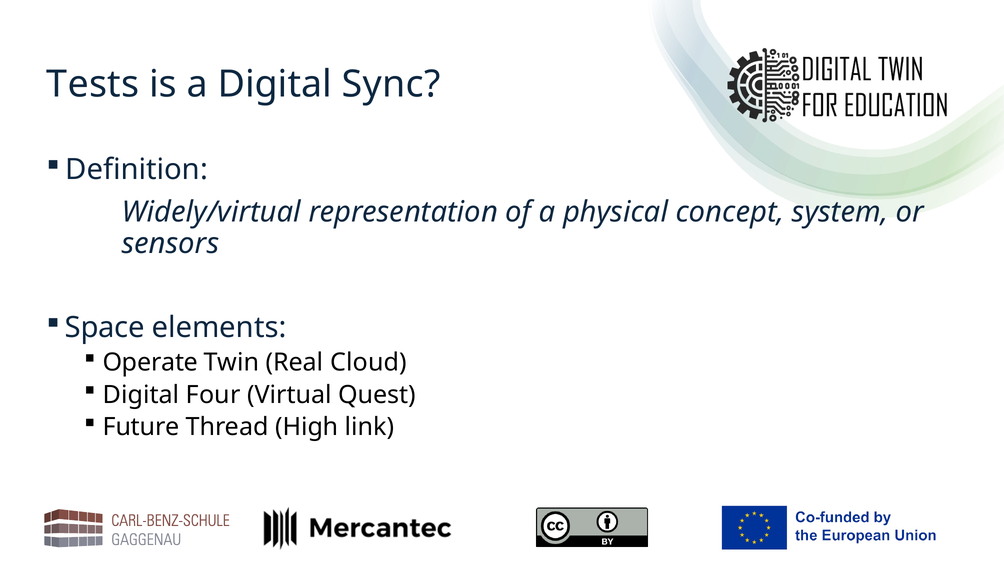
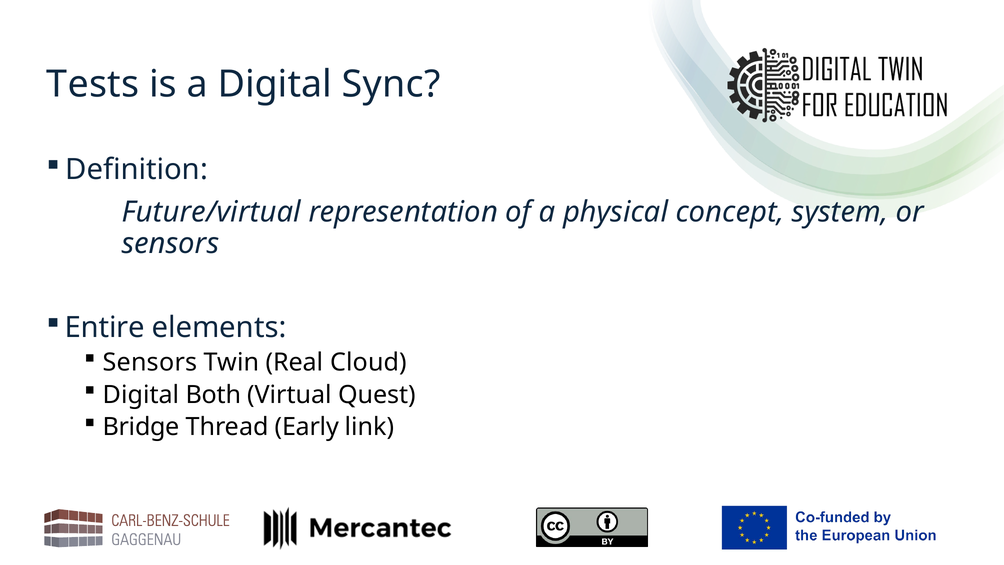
Widely/virtual: Widely/virtual -> Future/virtual
Space: Space -> Entire
Operate at (150, 362): Operate -> Sensors
Four: Four -> Both
Future: Future -> Bridge
High: High -> Early
